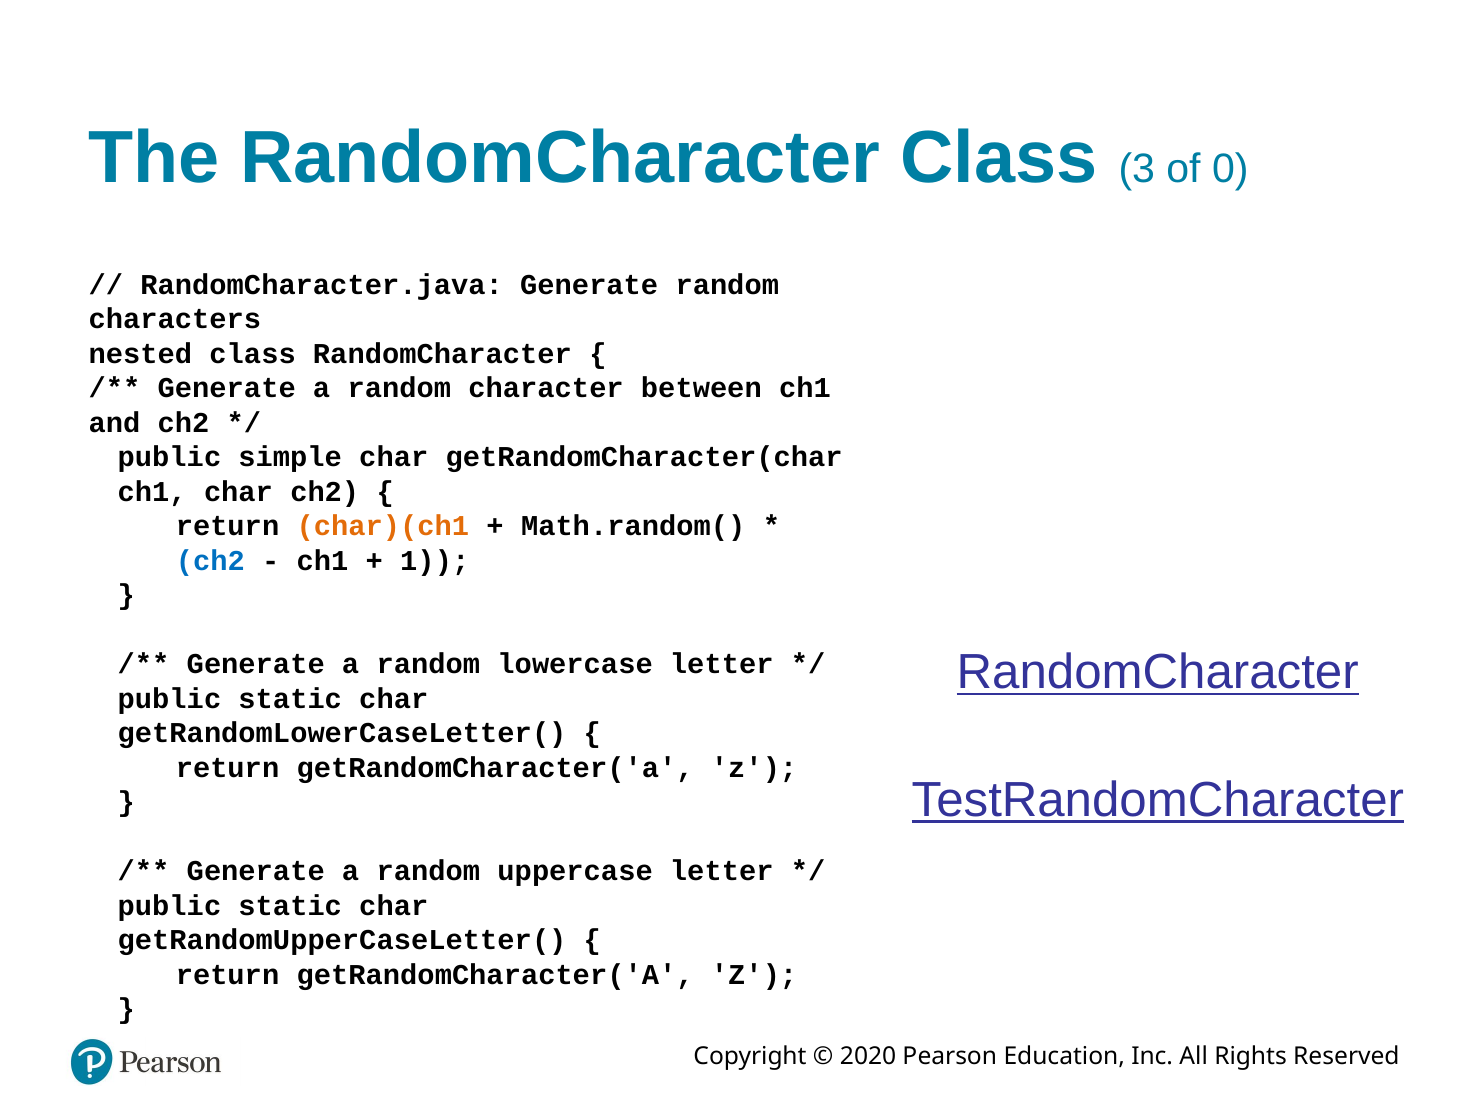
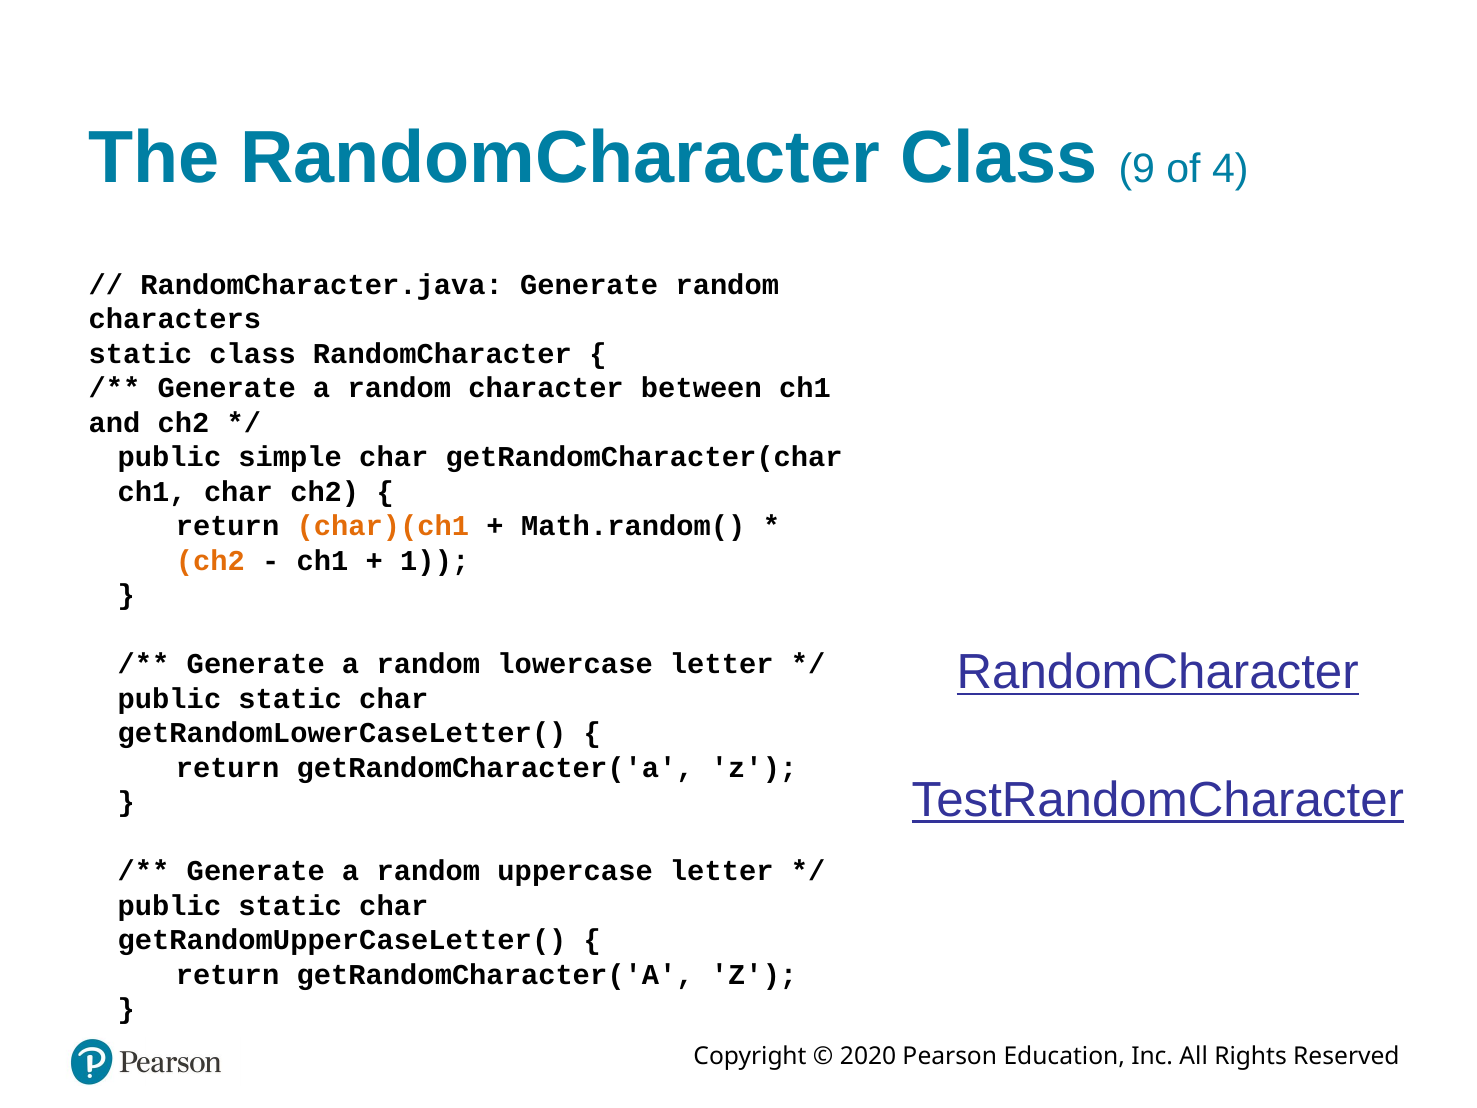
3: 3 -> 9
0: 0 -> 4
nested at (140, 354): nested -> static
ch2 at (210, 561) colour: blue -> orange
